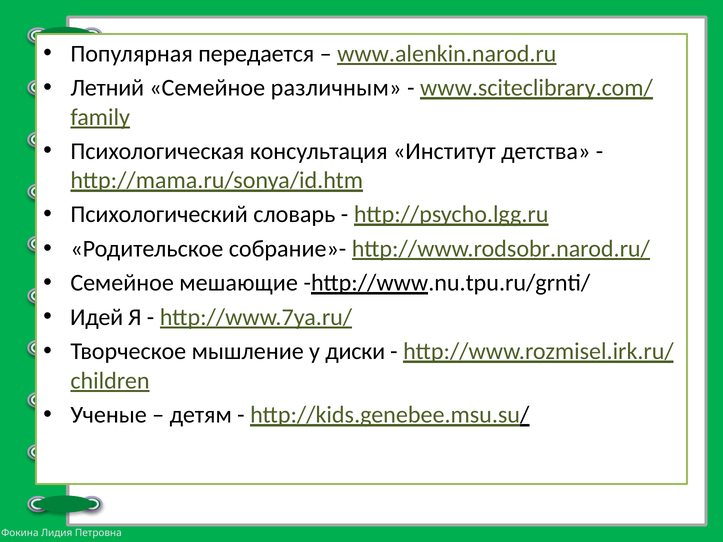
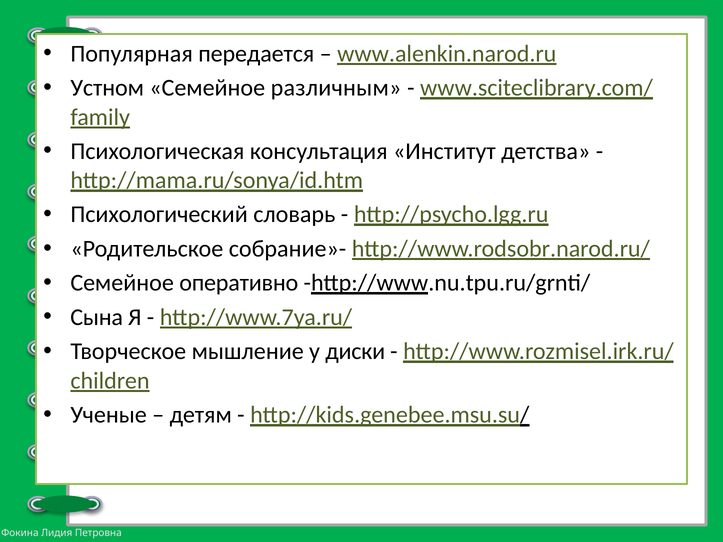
Летний: Летний -> Устном
мешающие: мешающие -> оперативно
Идей: Идей -> Сына
